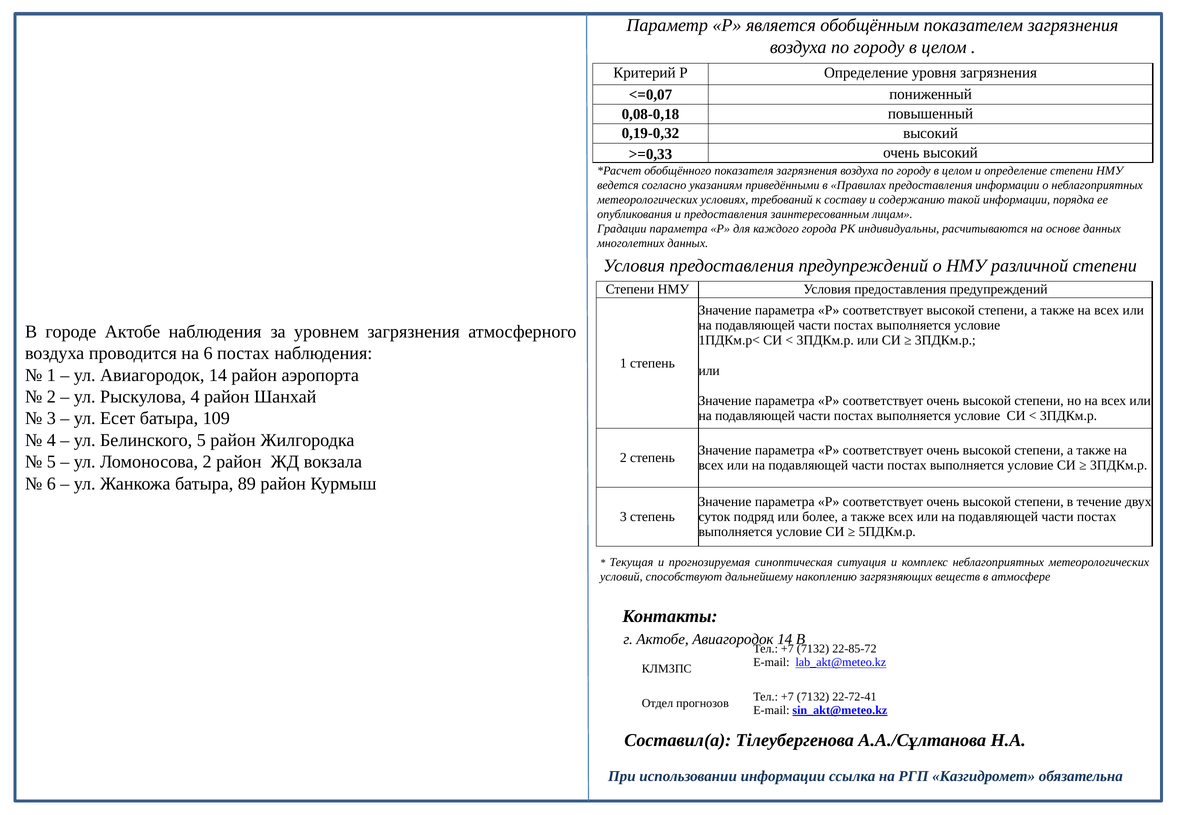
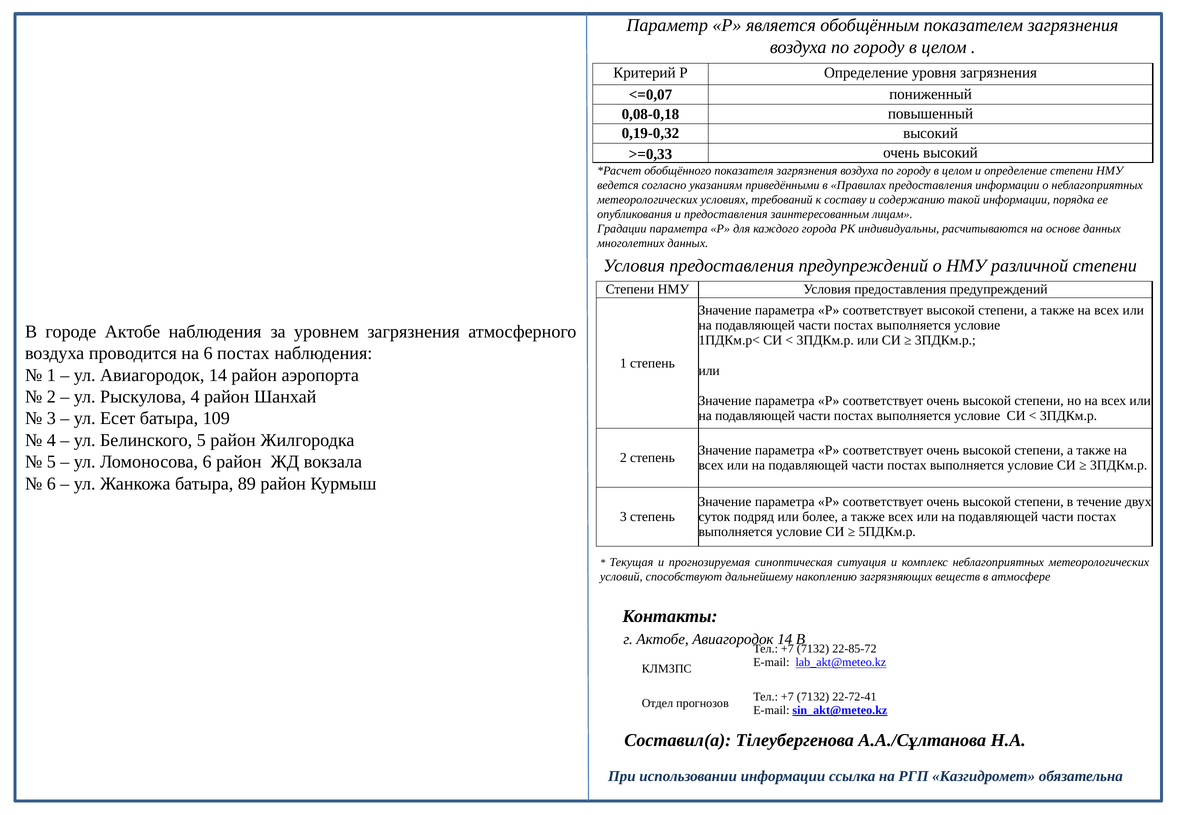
Ломоносова 2: 2 -> 6
